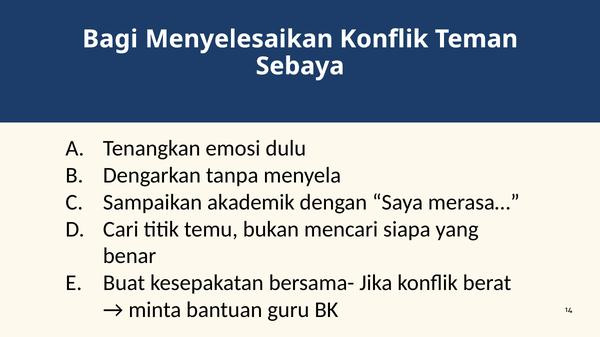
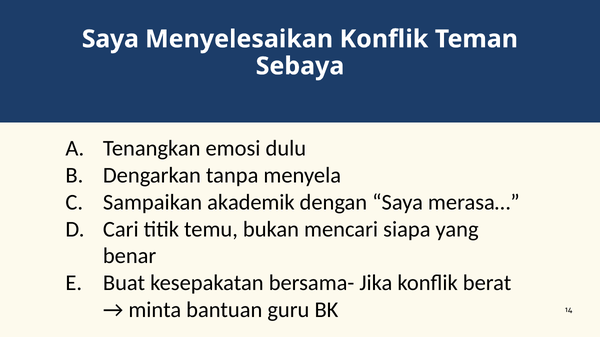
Bagi at (110, 39): Bagi -> Saya
